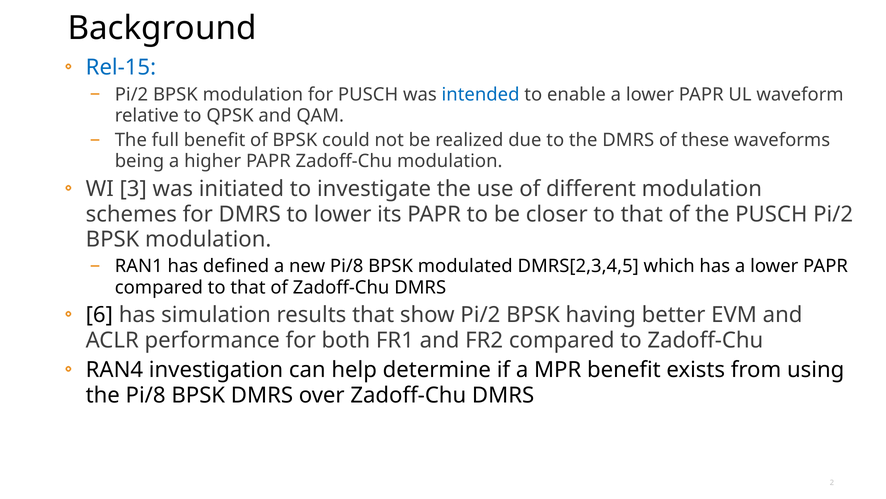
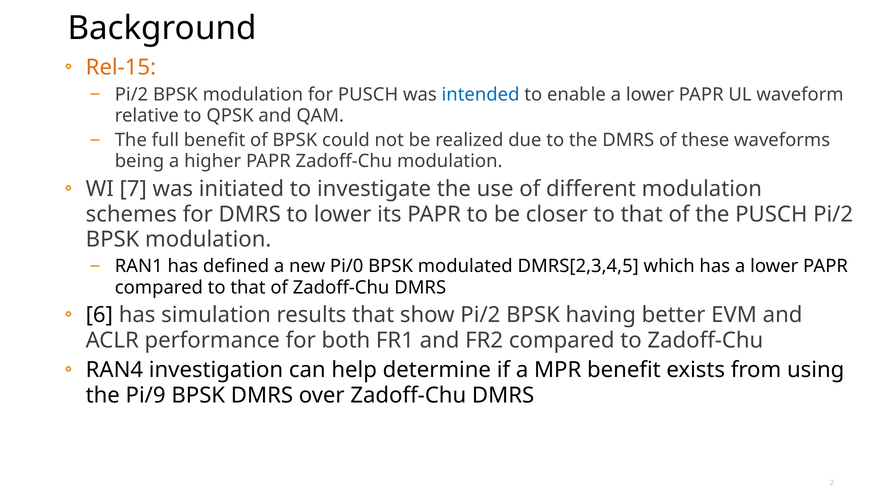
Rel-15 colour: blue -> orange
3: 3 -> 7
new Pi/8: Pi/8 -> Pi/0
the Pi/8: Pi/8 -> Pi/9
